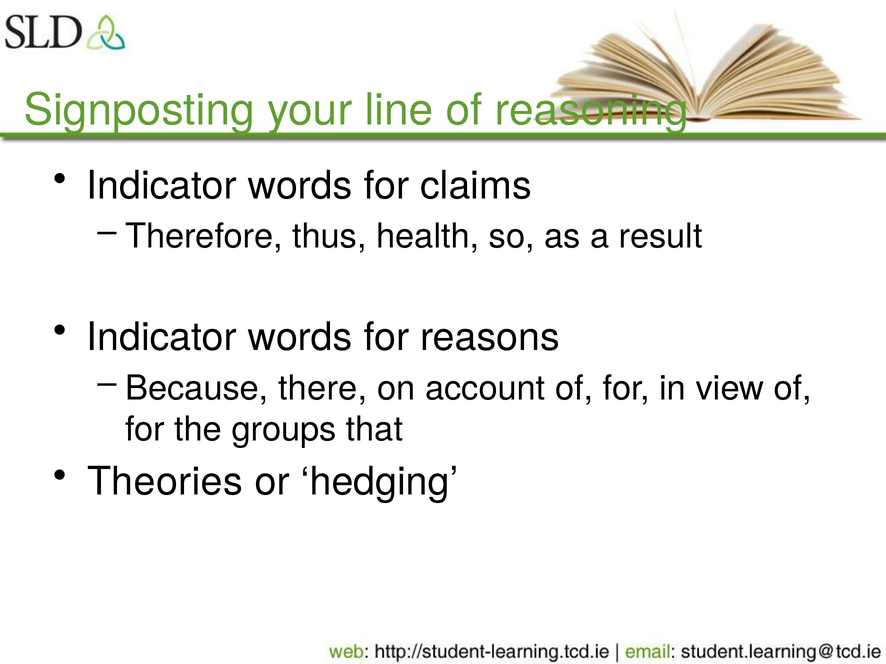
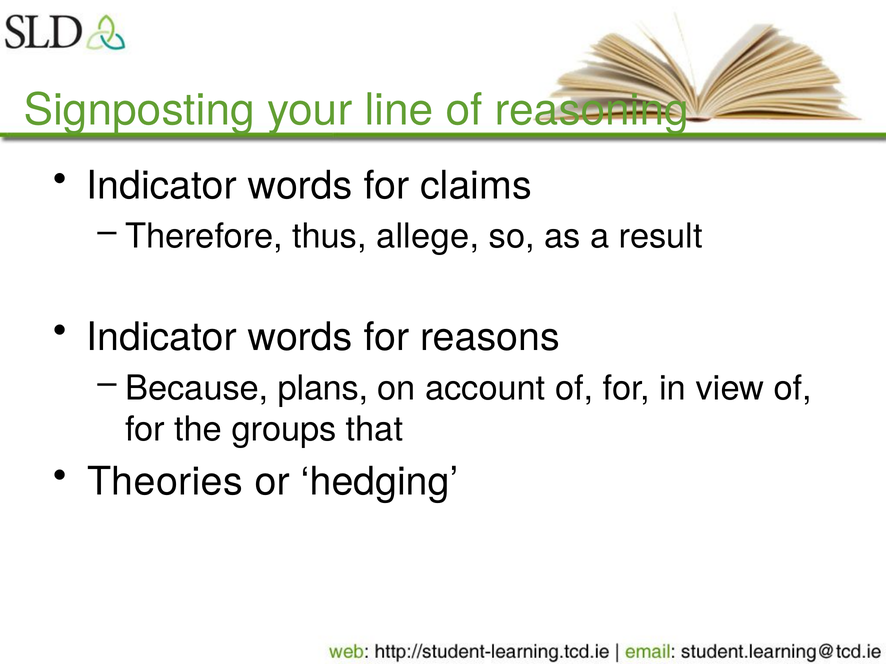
health: health -> allege
there: there -> plans
